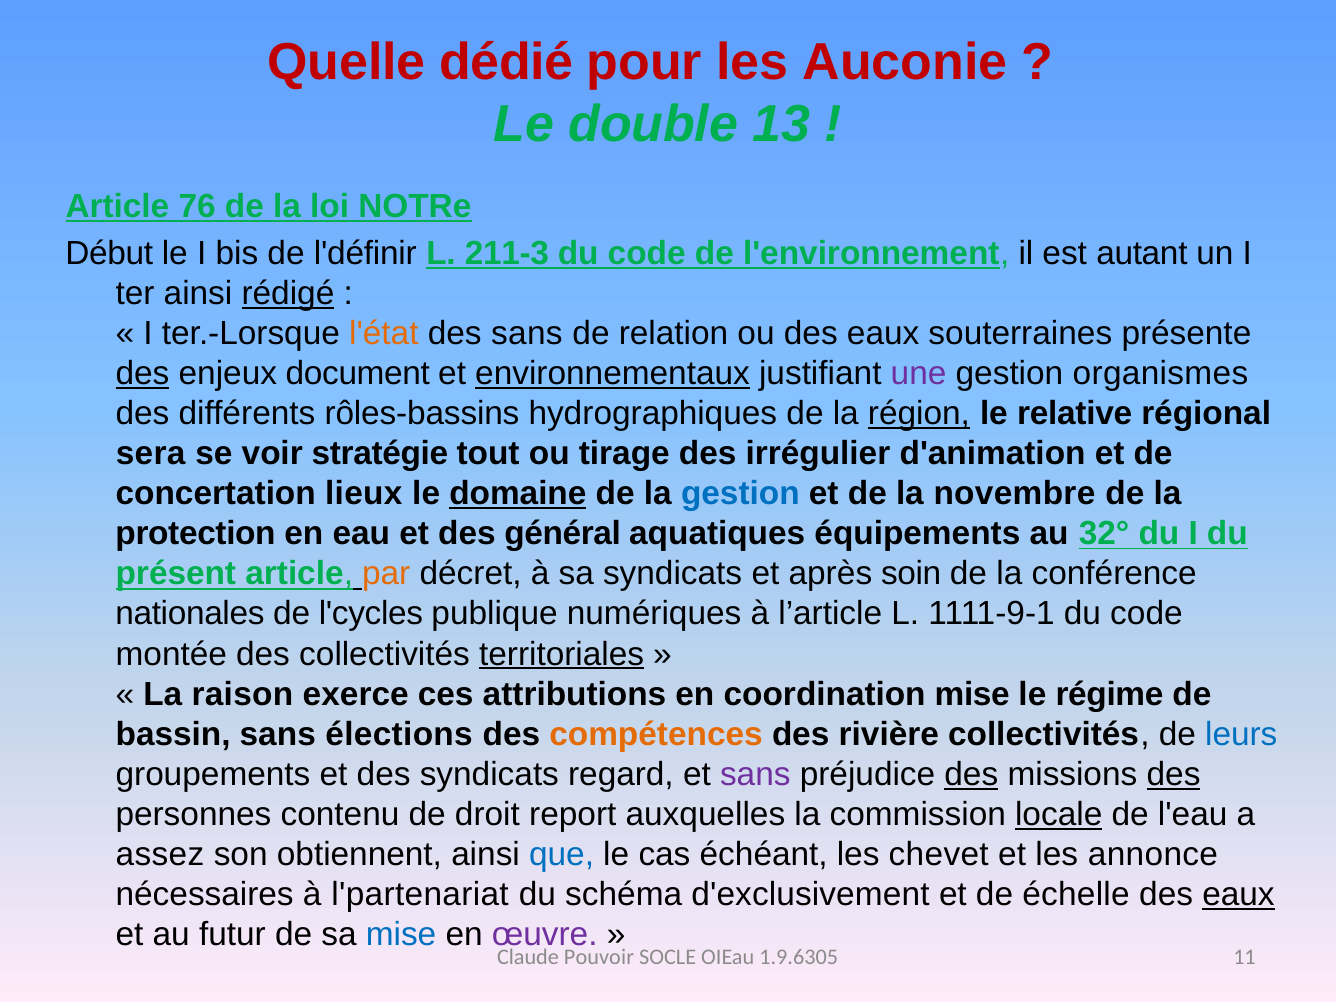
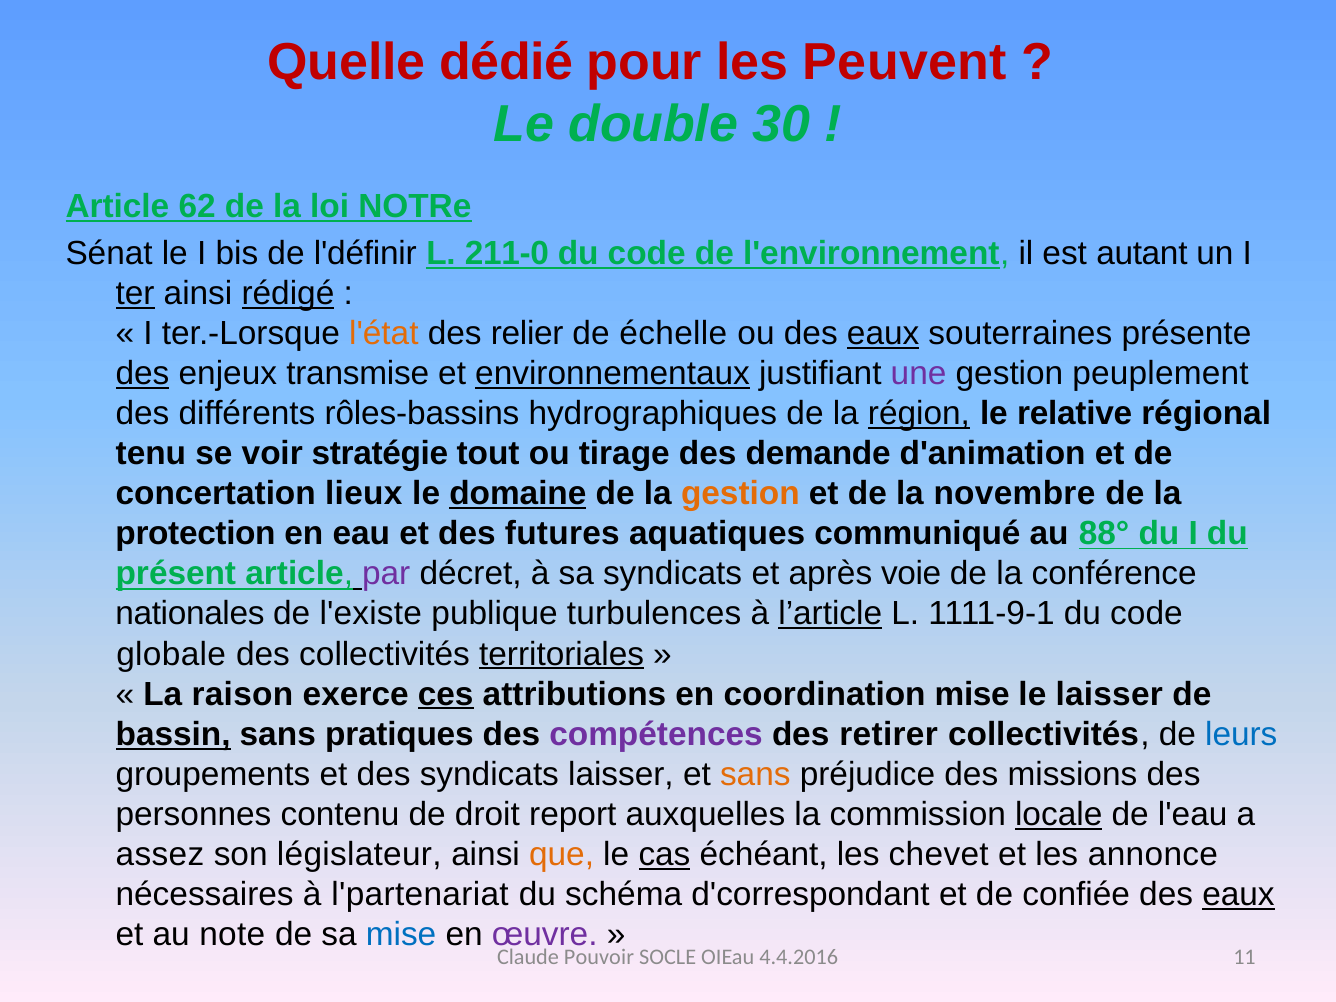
Auconie: Auconie -> Peuvent
13: 13 -> 30
76: 76 -> 62
Début: Début -> Sénat
211-3: 211-3 -> 211-0
ter underline: none -> present
des sans: sans -> relier
relation: relation -> échelle
eaux at (883, 333) underline: none -> present
document: document -> transmise
organismes: organismes -> peuplement
sera: sera -> tenu
irrégulier: irrégulier -> demande
gestion at (740, 494) colour: blue -> orange
général: général -> futures
équipements: équipements -> communiqué
32°: 32° -> 88°
par colour: orange -> purple
soin: soin -> voie
l'cycles: l'cycles -> l'existe
numériques: numériques -> turbulences
l’article underline: none -> present
montée: montée -> globale
ces underline: none -> present
le régime: régime -> laisser
bassin underline: none -> present
élections: élections -> pratiques
compétences colour: orange -> purple
rivière: rivière -> retirer
syndicats regard: regard -> laisser
sans at (755, 774) colour: purple -> orange
des at (971, 774) underline: present -> none
des at (1174, 774) underline: present -> none
obtiennent: obtiennent -> législateur
que colour: blue -> orange
cas underline: none -> present
d'exclusivement: d'exclusivement -> d'correspondant
échelle: échelle -> confiée
futur: futur -> note
1.9.6305: 1.9.6305 -> 4.4.2016
